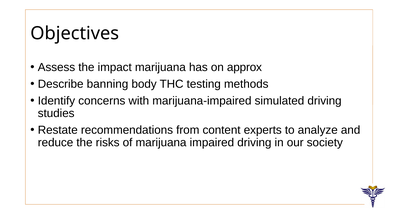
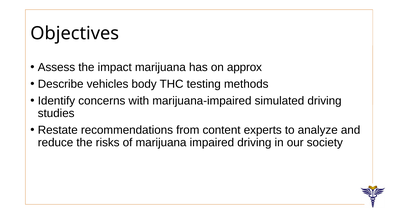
banning: banning -> vehicles
